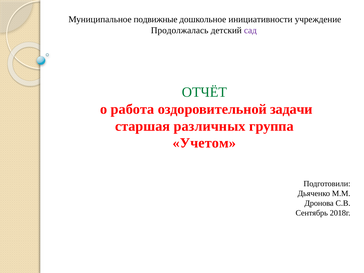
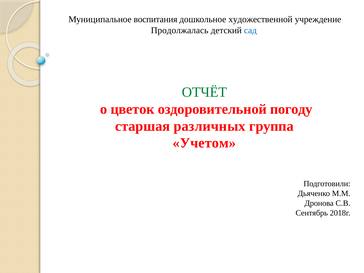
подвижные: подвижные -> воспитания
инициативности: инициативности -> художественной
сад colour: purple -> blue
работа: работа -> цветок
задачи: задачи -> погоду
